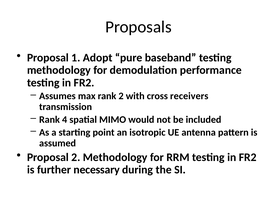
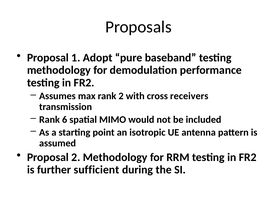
4: 4 -> 6
necessary: necessary -> sufficient
